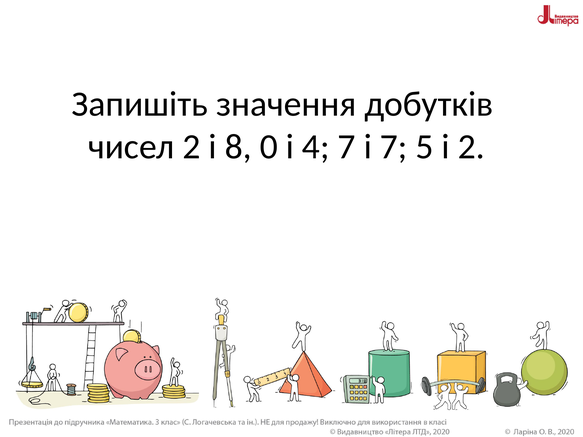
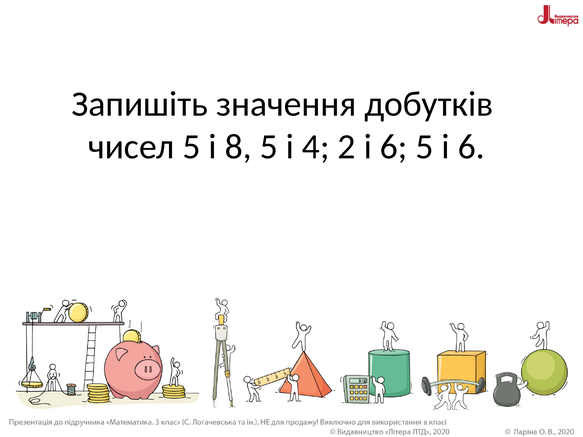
чисел 2: 2 -> 5
8 0: 0 -> 5
4 7: 7 -> 2
7 at (394, 147): 7 -> 6
5 і 2: 2 -> 6
